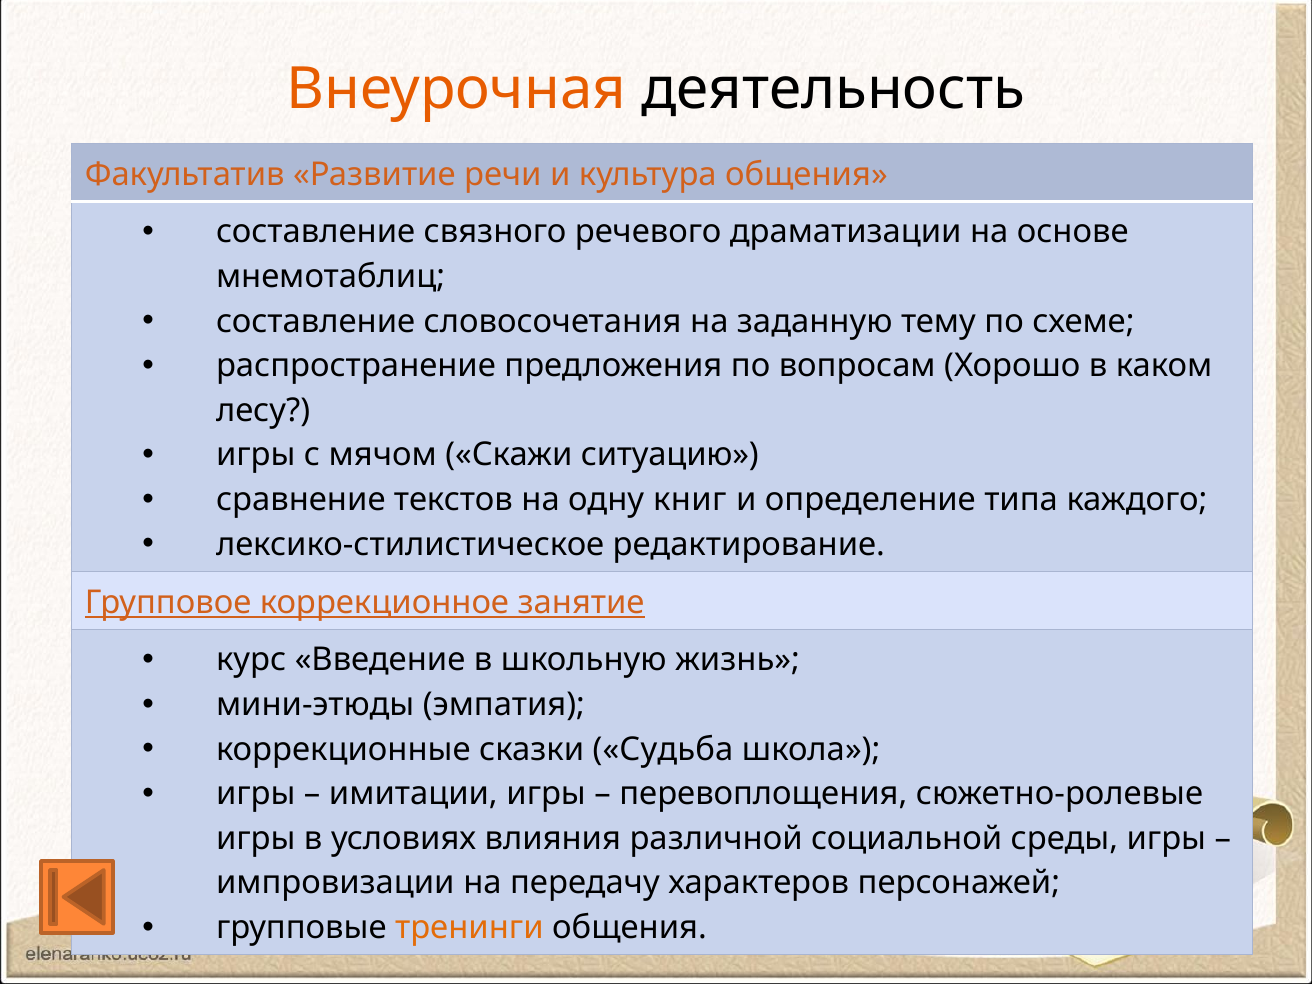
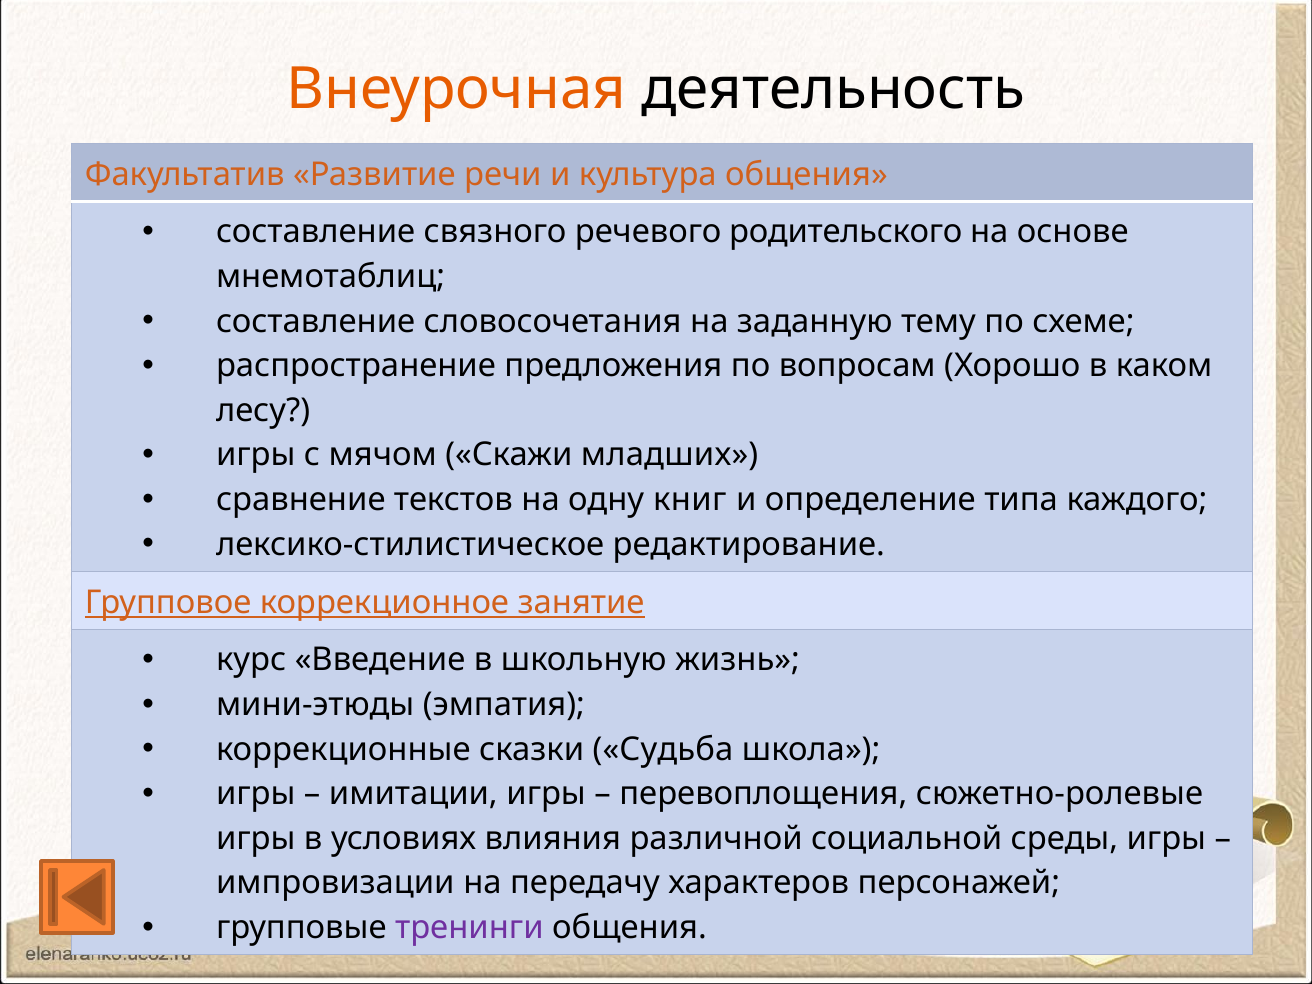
драматизации: драматизации -> родительского
ситуацию: ситуацию -> младших
тренинги colour: orange -> purple
